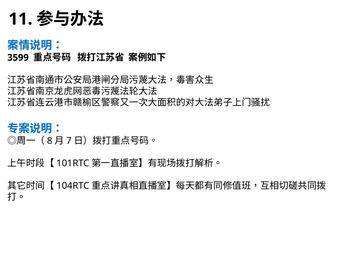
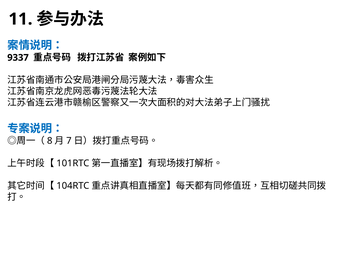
3599: 3599 -> 9337
